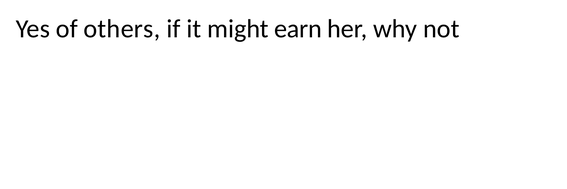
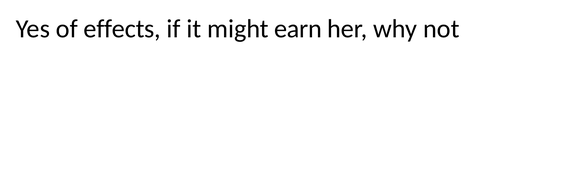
others: others -> effects
